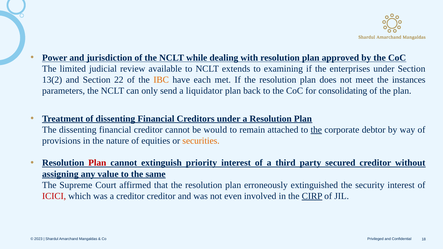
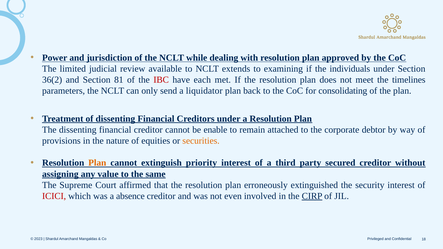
enterprises: enterprises -> individuals
13(2: 13(2 -> 36(2
22: 22 -> 81
IBC colour: orange -> red
instances: instances -> timelines
would: would -> enable
the at (316, 130) underline: present -> none
Plan at (97, 163) colour: red -> orange
a creditor: creditor -> absence
